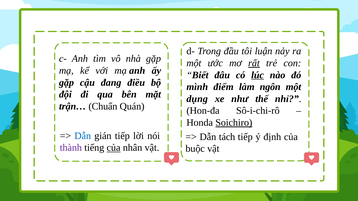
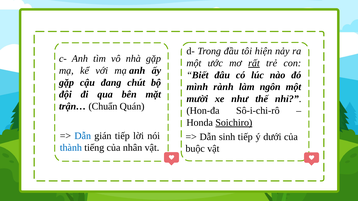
luận: luận -> hiện
lúc underline: present -> none
điều: điều -> chút
điểm: điểm -> rành
dụng: dụng -> mười
tách: tách -> sinh
định: định -> dưới
thành colour: purple -> blue
của at (114, 148) underline: present -> none
